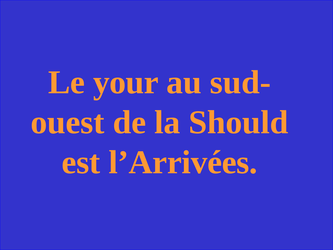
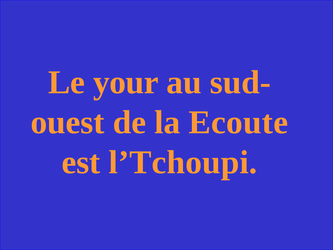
Should: Should -> Ecoute
l’Arrivées: l’Arrivées -> l’Tchoupi
